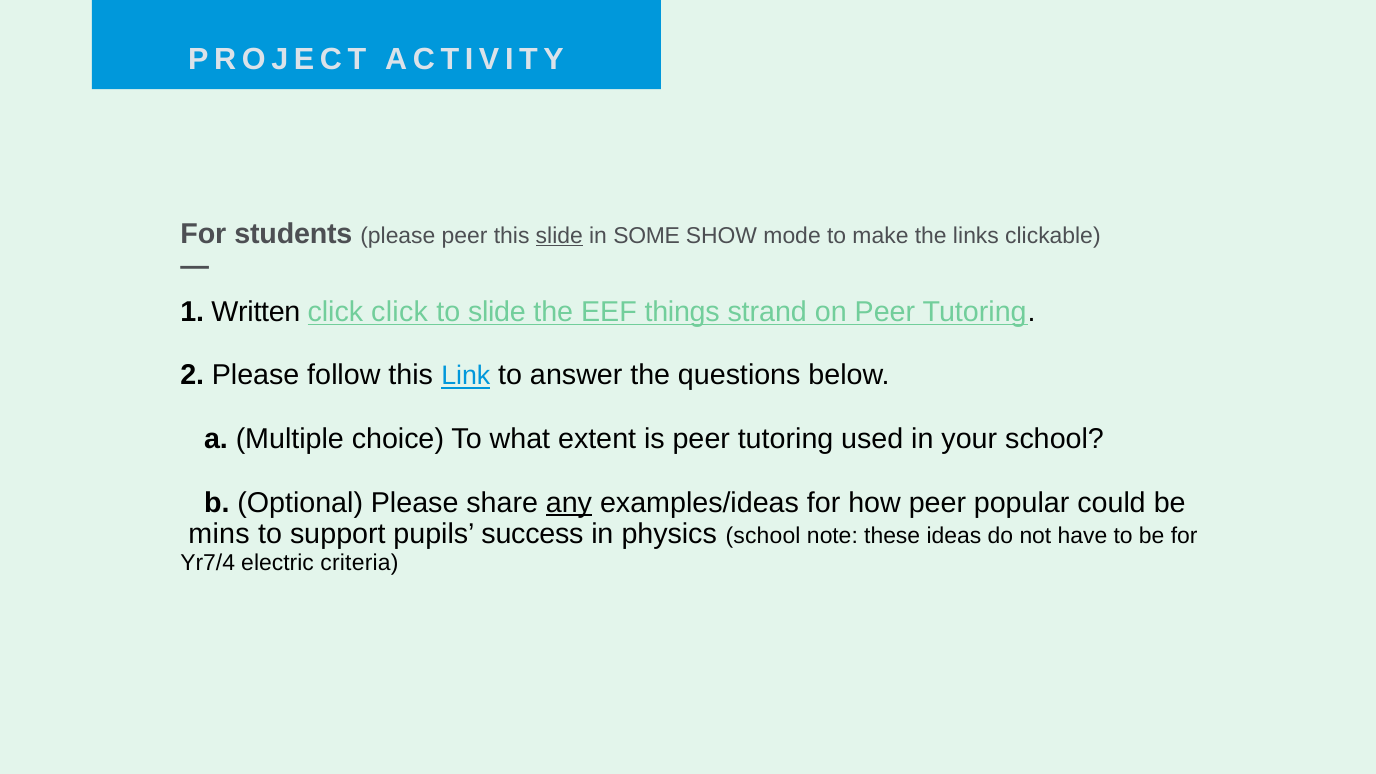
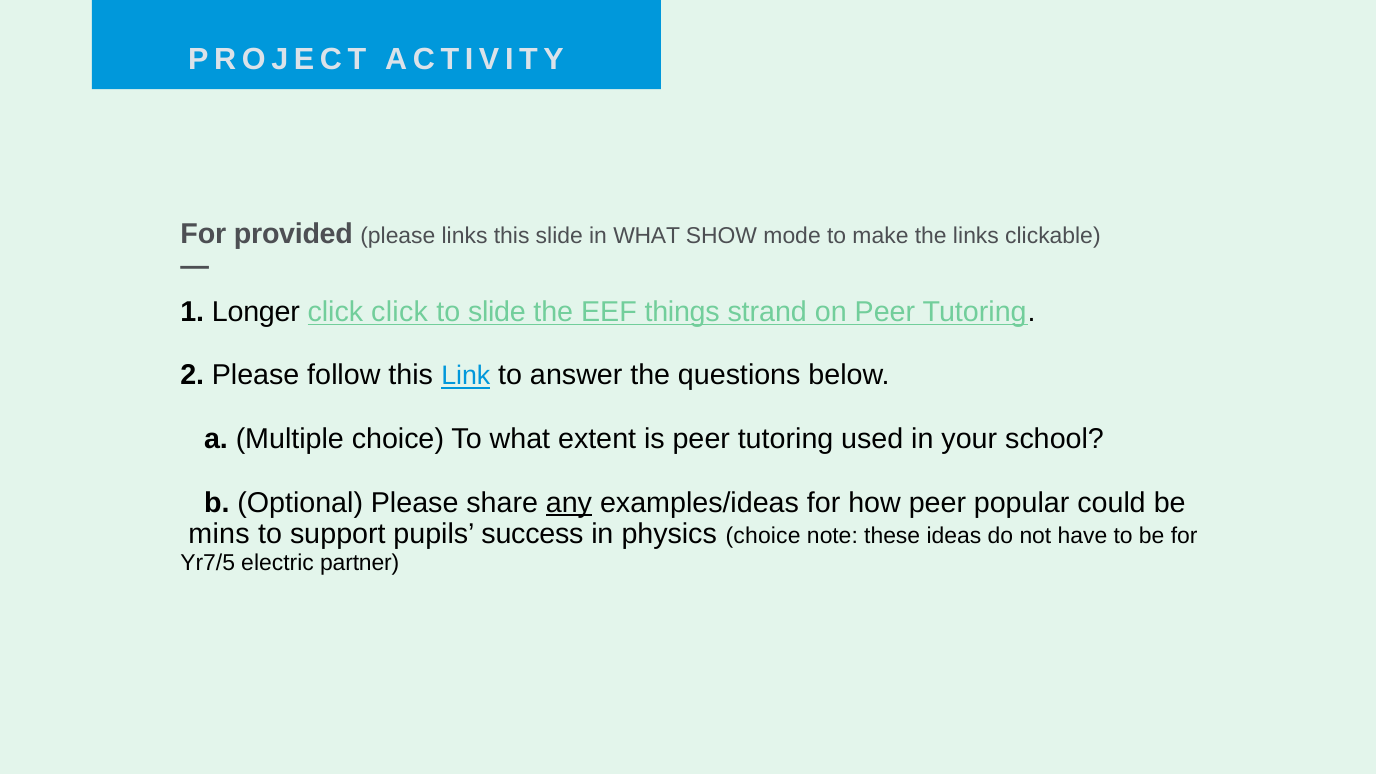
students: students -> provided
please peer: peer -> links
slide at (559, 236) underline: present -> none
in SOME: SOME -> WHAT
Written: Written -> Longer
physics school: school -> choice
Yr7/4: Yr7/4 -> Yr7/5
criteria: criteria -> partner
